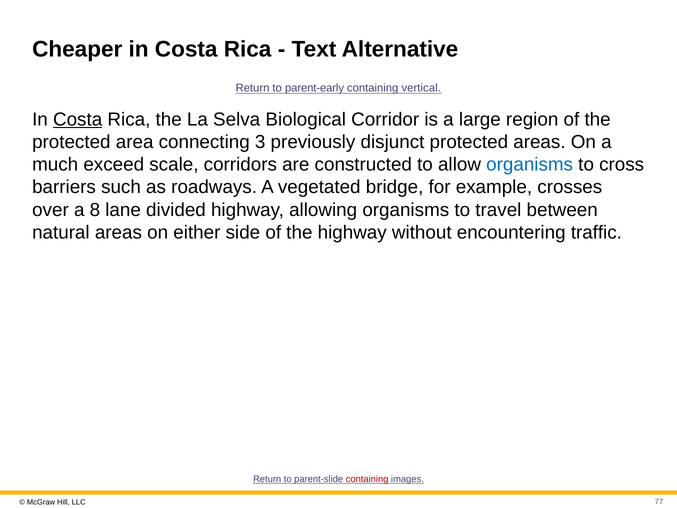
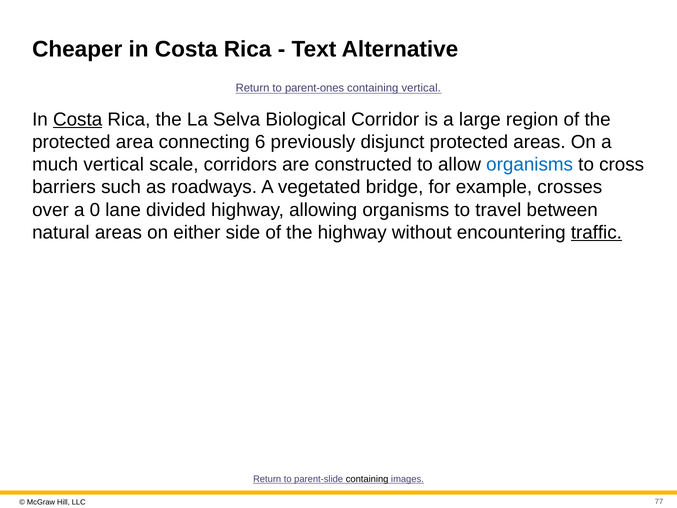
parent-early: parent-early -> parent-ones
3: 3 -> 6
much exceed: exceed -> vertical
8: 8 -> 0
traffic underline: none -> present
containing at (367, 479) colour: red -> black
